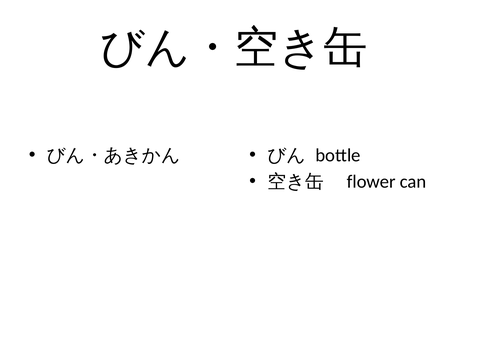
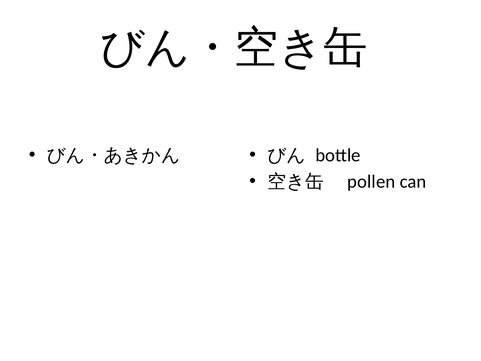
flower: flower -> pollen
